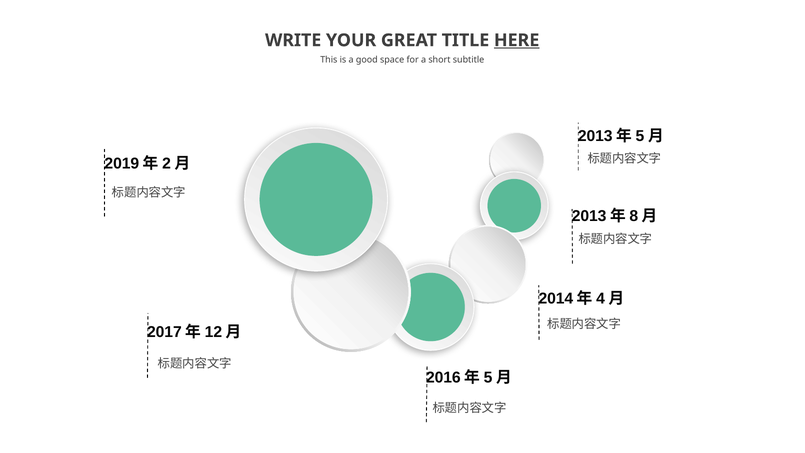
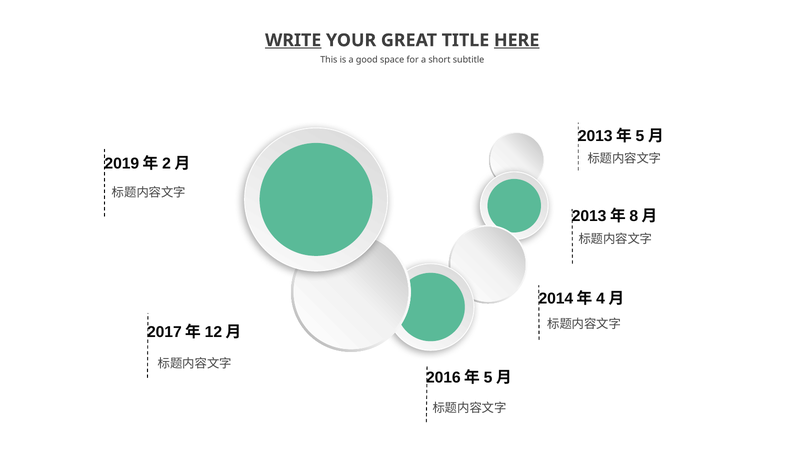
WRITE underline: none -> present
